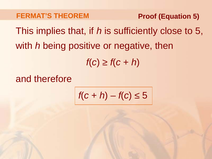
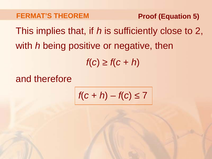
to 5: 5 -> 2
5 at (145, 95): 5 -> 7
